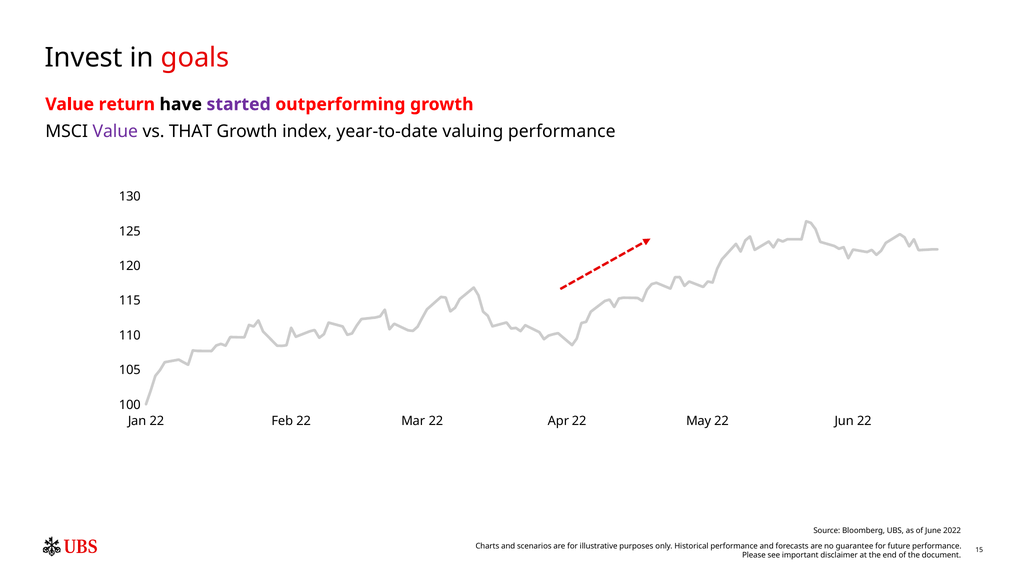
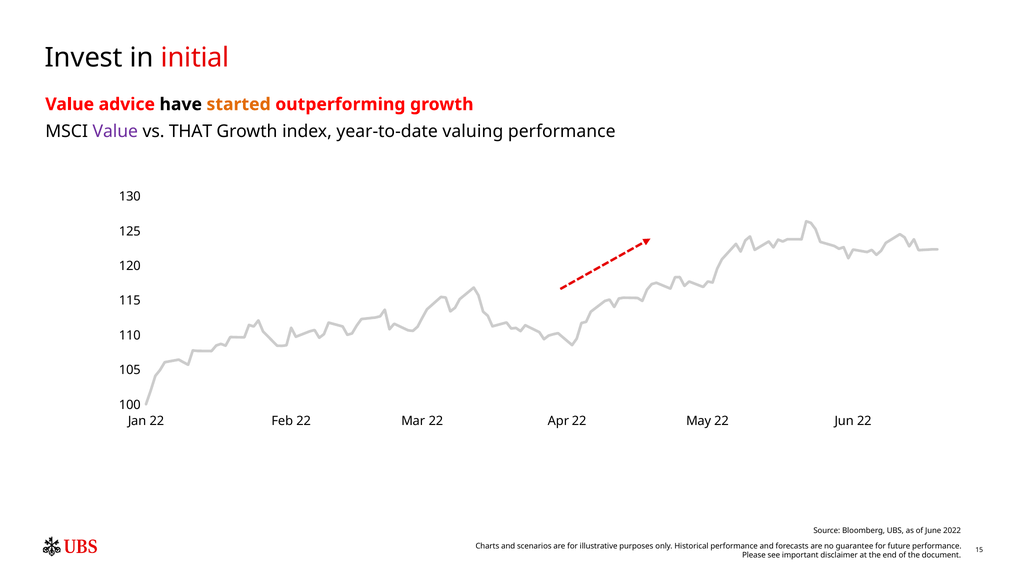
goals: goals -> initial
return: return -> advice
started colour: purple -> orange
